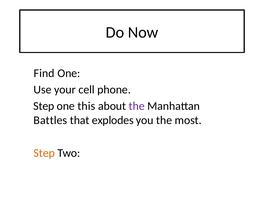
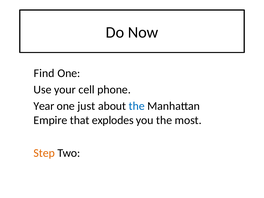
Step at (44, 106): Step -> Year
this: this -> just
the at (137, 106) colour: purple -> blue
Battles: Battles -> Empire
